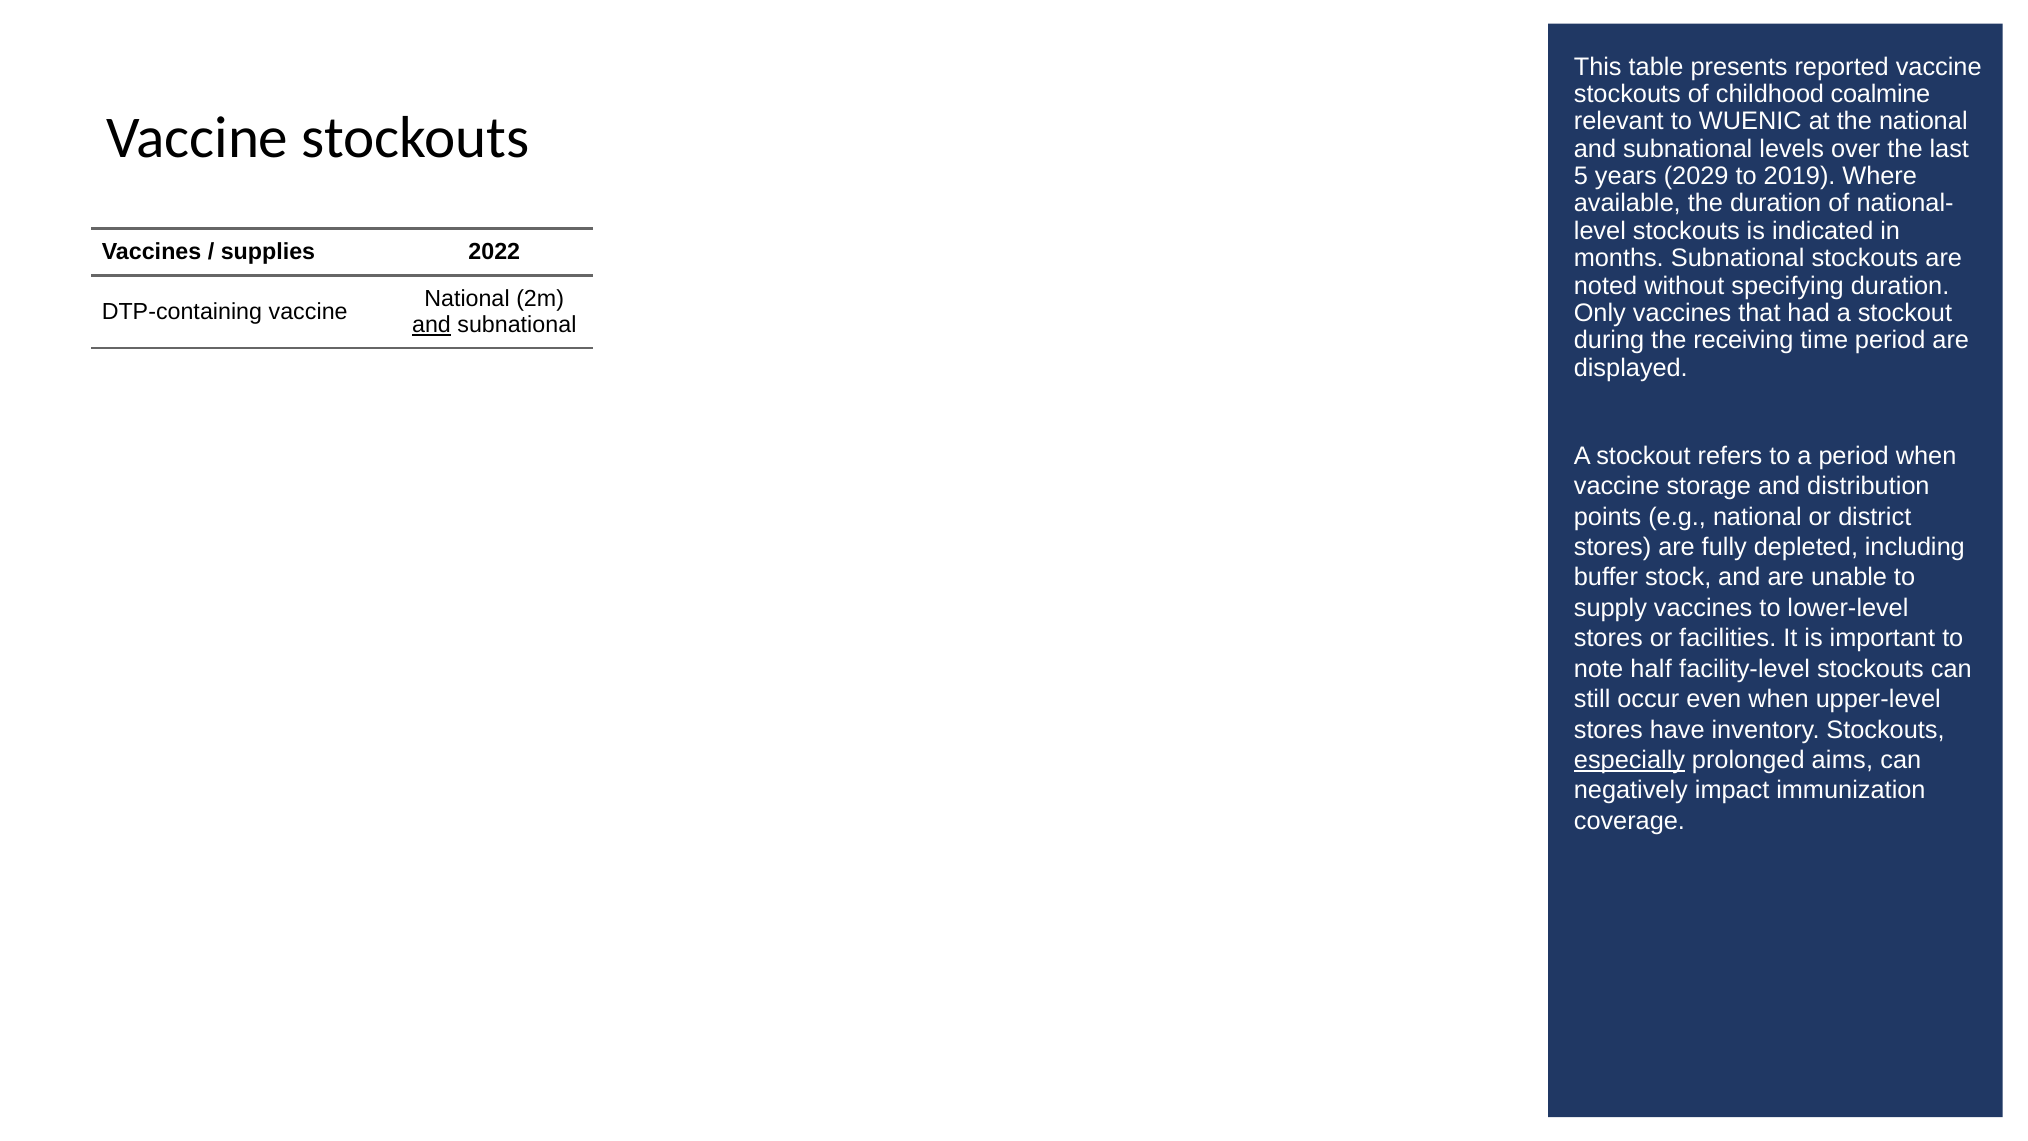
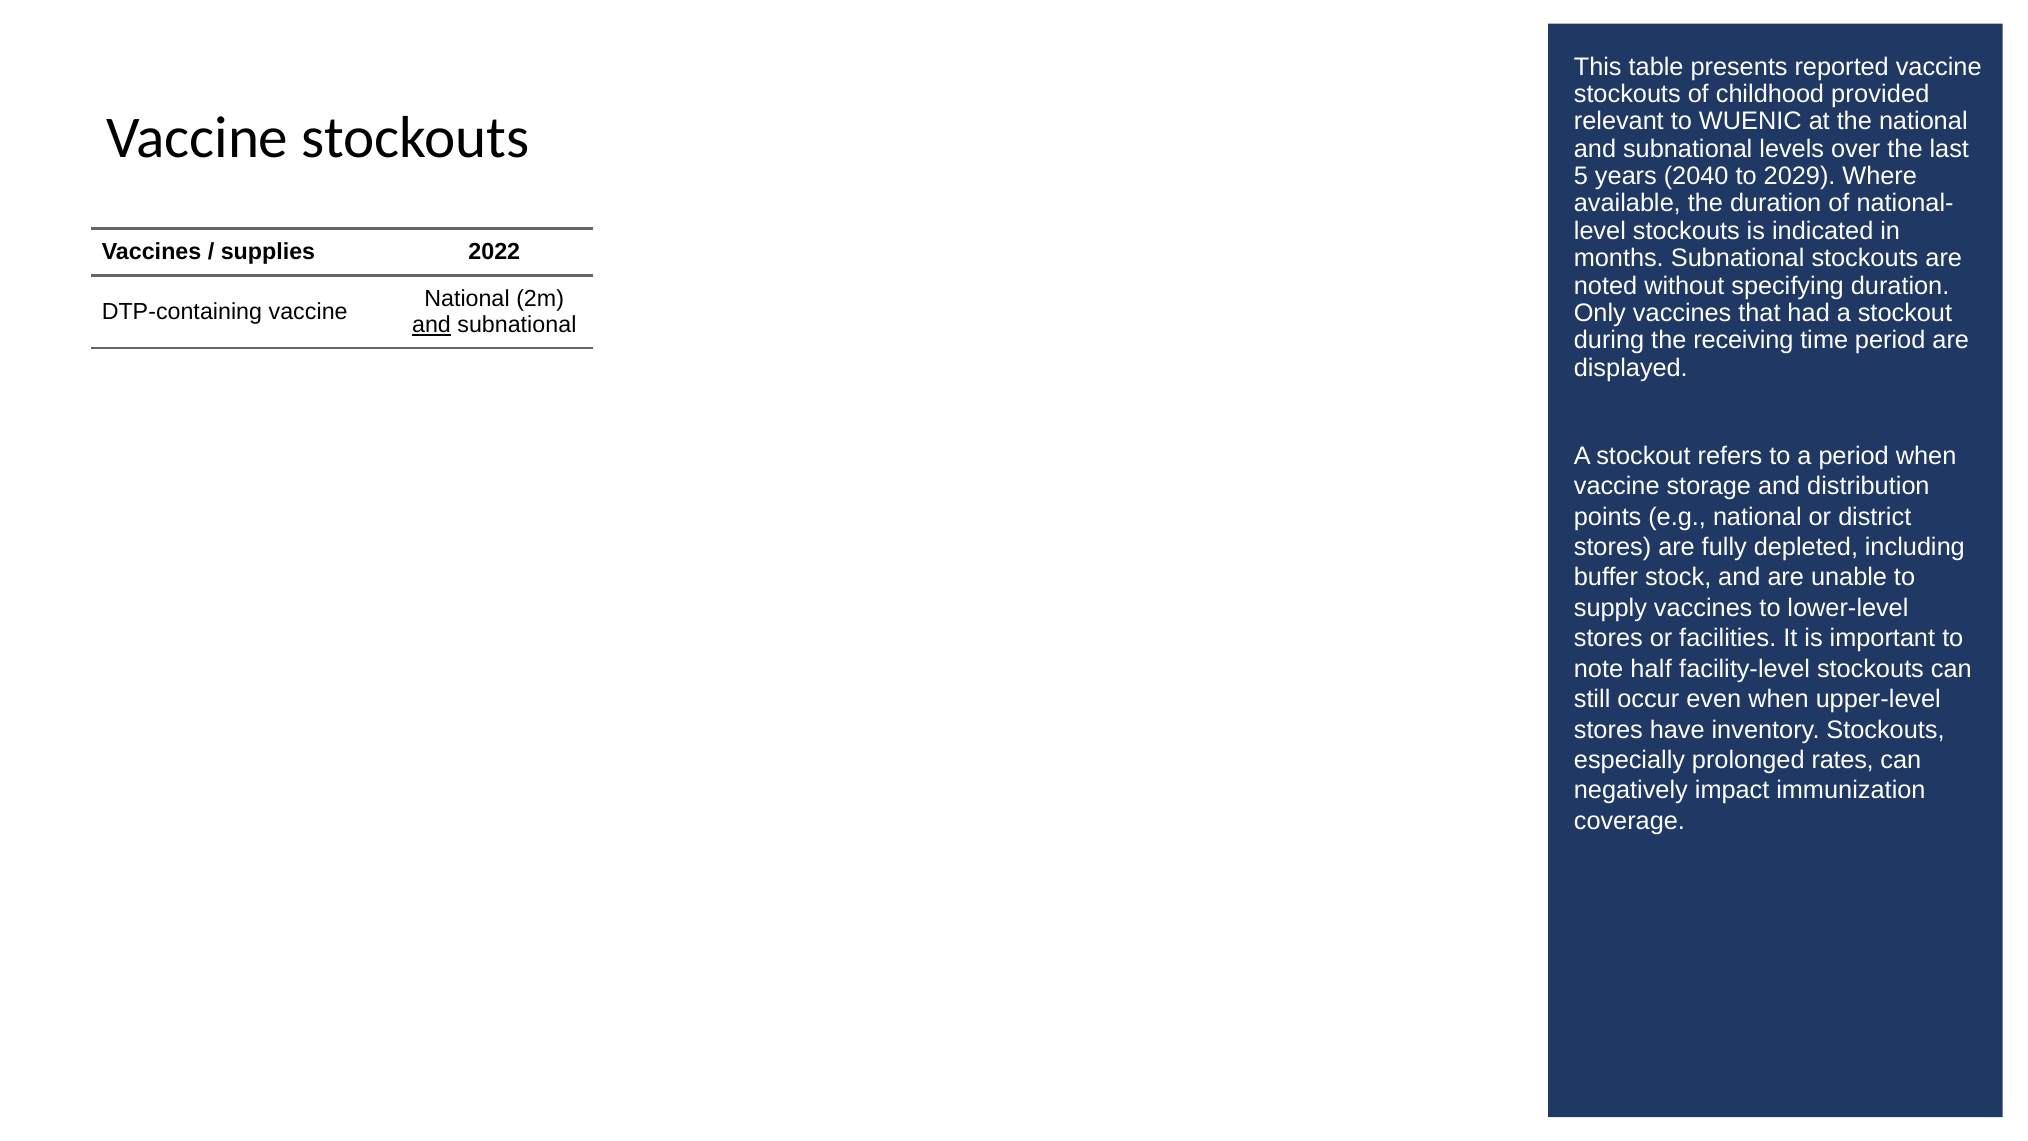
coalmine: coalmine -> provided
2029: 2029 -> 2040
2019: 2019 -> 2029
especially underline: present -> none
aims: aims -> rates
